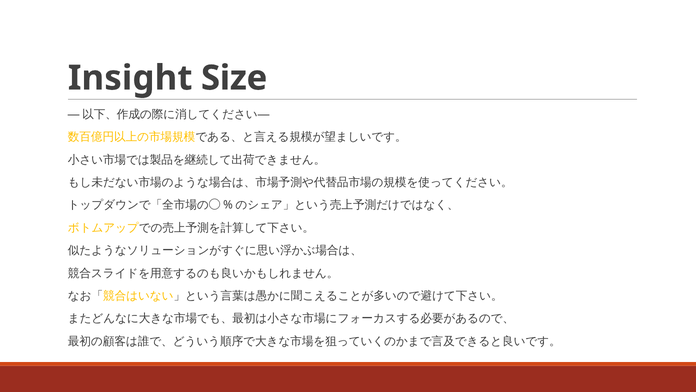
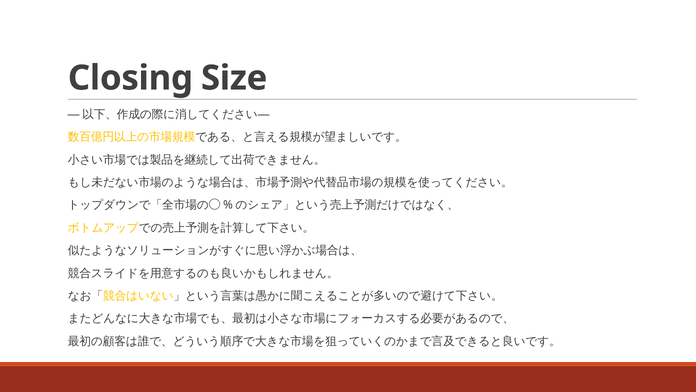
Insight: Insight -> Closing
